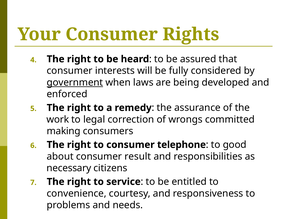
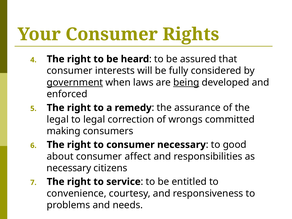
being underline: none -> present
work at (58, 119): work -> legal
consumer telephone: telephone -> necessary
result: result -> affect
